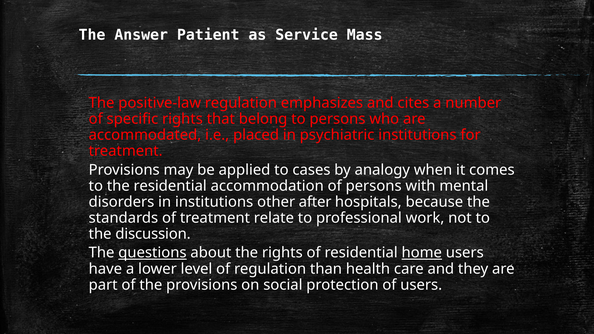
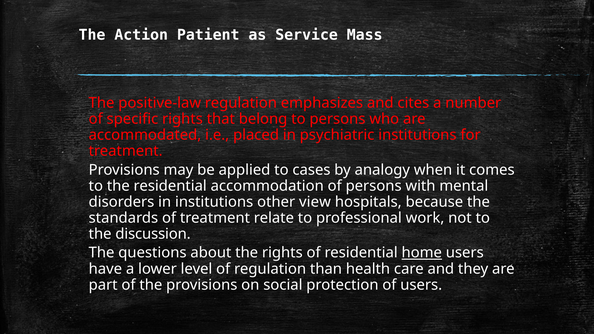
Answer: Answer -> Action
after: after -> view
questions underline: present -> none
